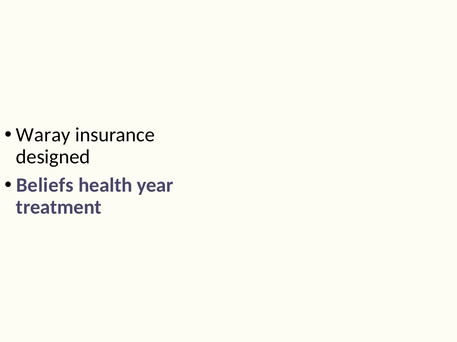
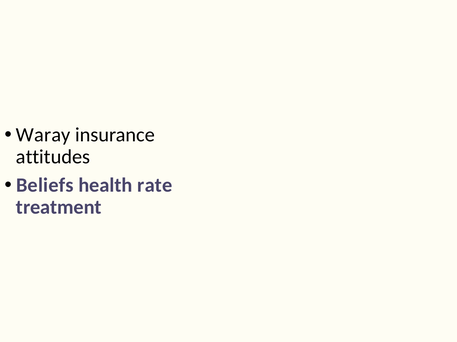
designed: designed -> attitudes
year: year -> rate
